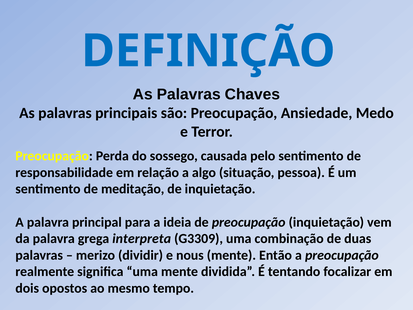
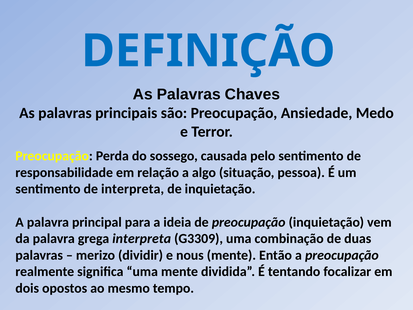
de meditação: meditação -> interpreta
